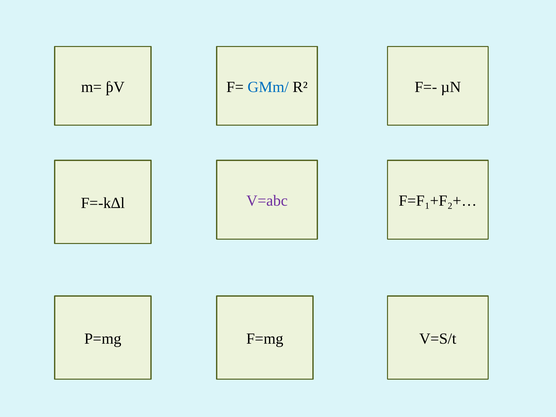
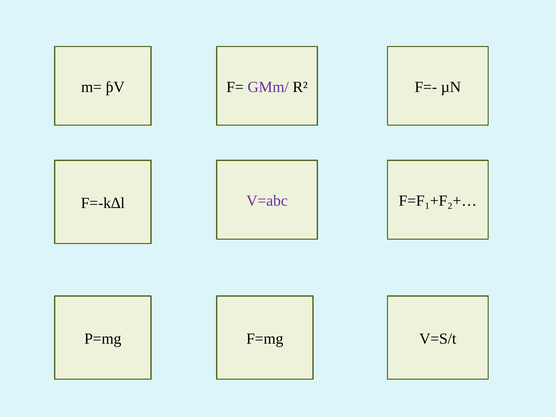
GMm/ colour: blue -> purple
